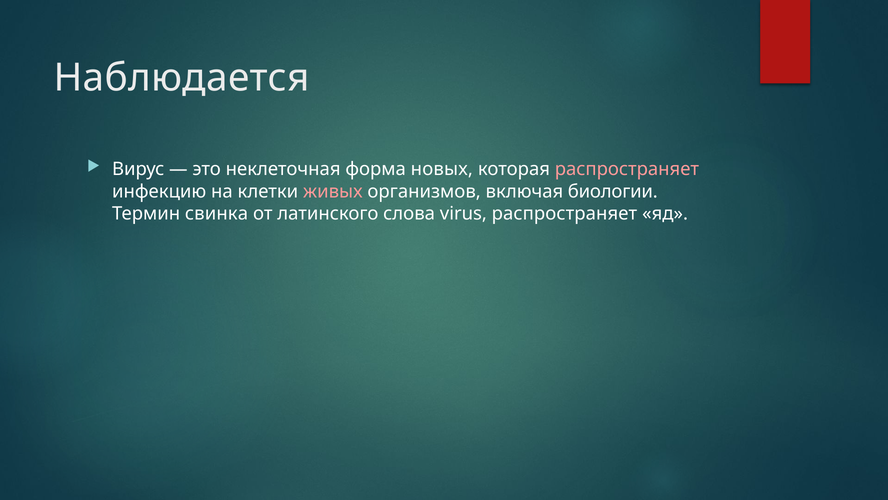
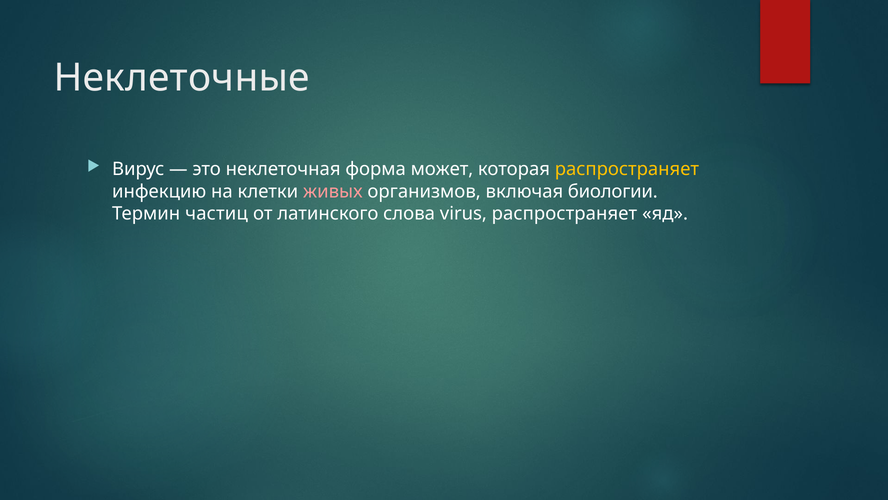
Наблюдается: Наблюдается -> Неклеточные
новых: новых -> может
распространяет at (627, 169) colour: pink -> yellow
свинка: свинка -> частиц
